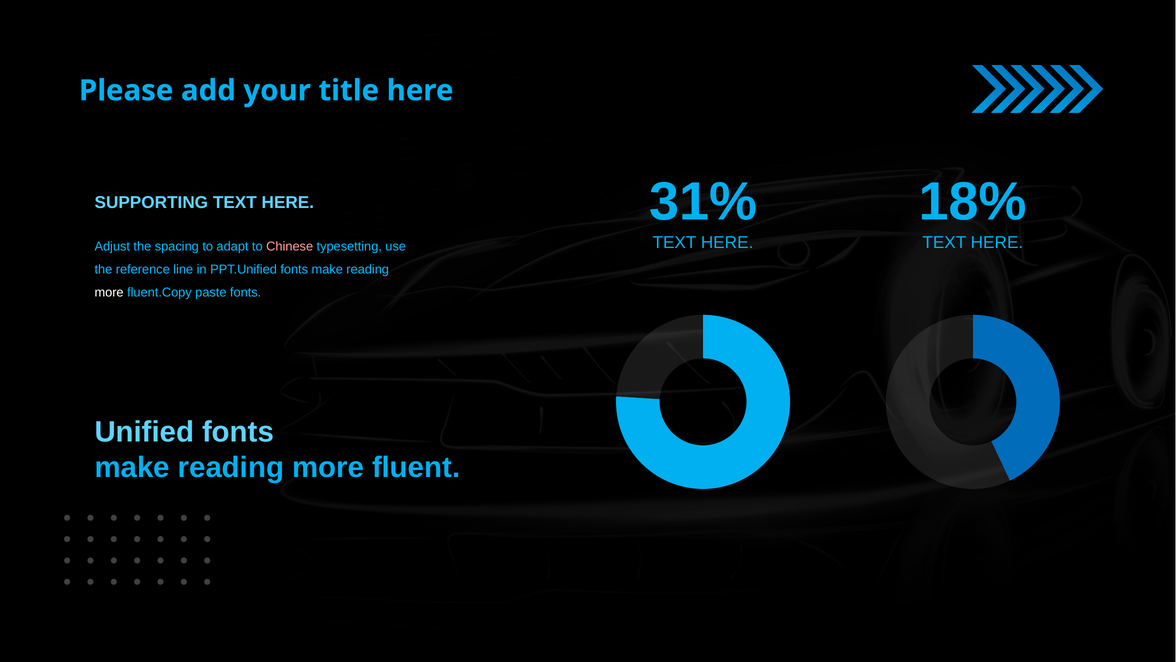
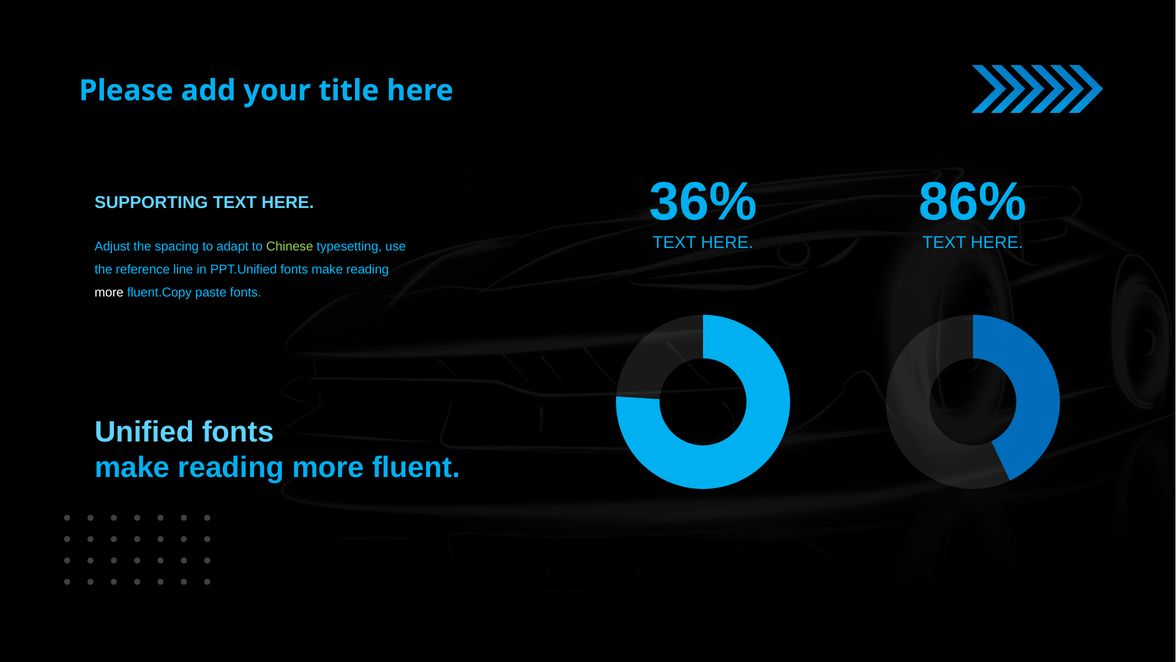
31%: 31% -> 36%
18%: 18% -> 86%
Chinese colour: pink -> light green
